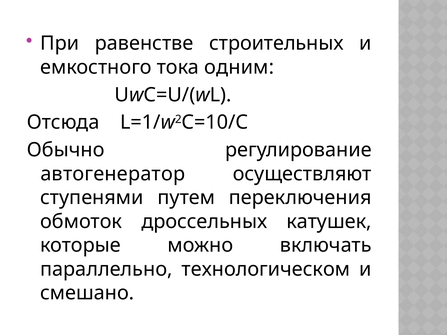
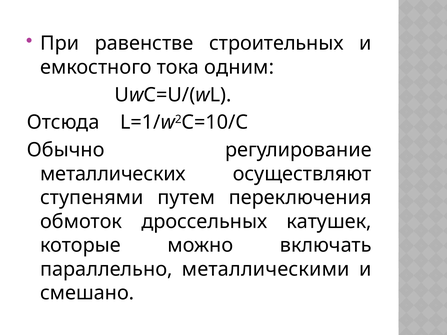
автогенератор: автогенератор -> металлических
технологическом: технологическом -> металлическими
